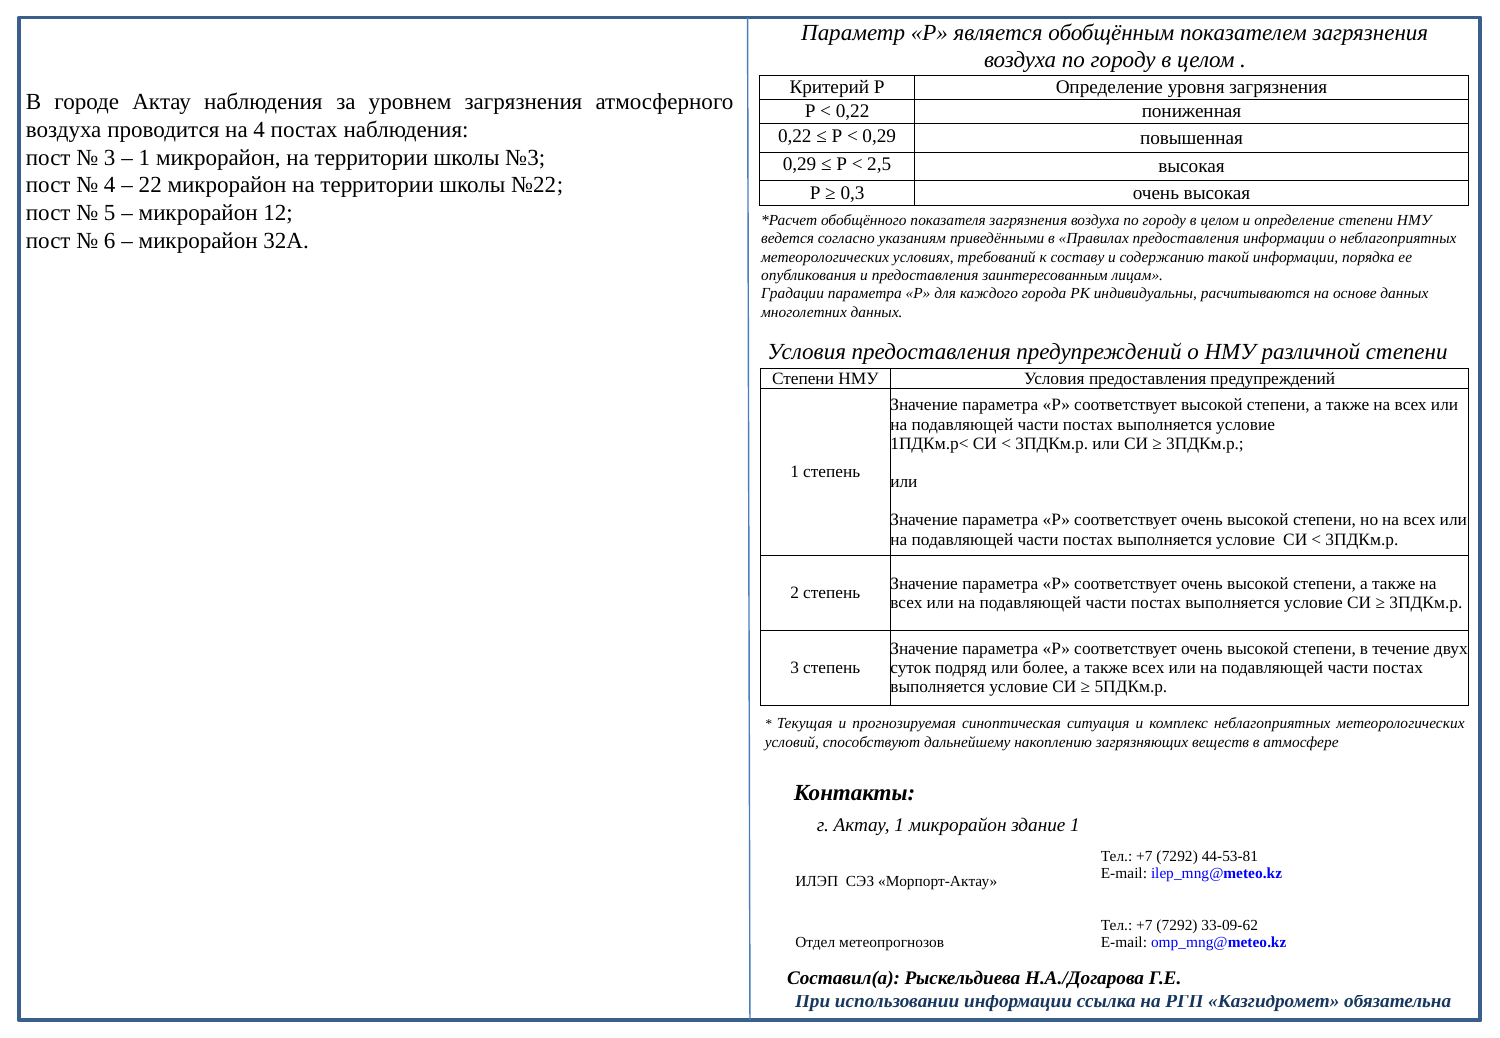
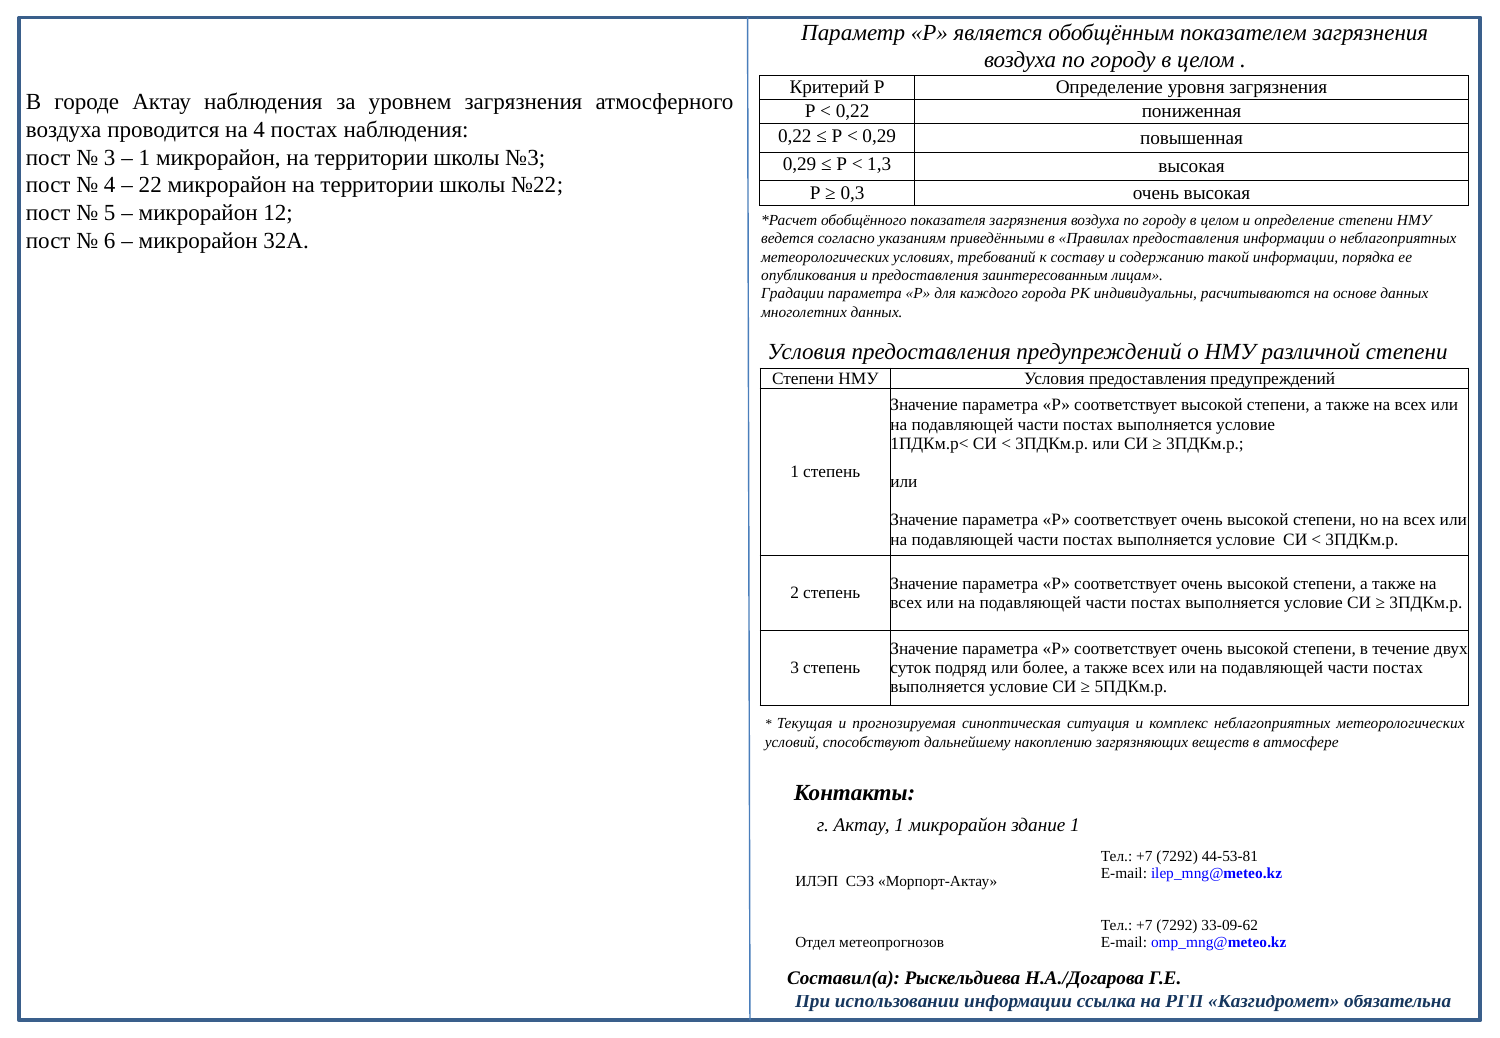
2,5: 2,5 -> 1,3
